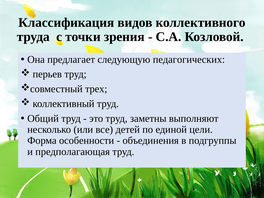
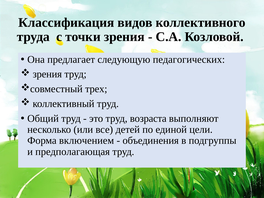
перьев at (47, 74): перьев -> зрения
заметны: заметны -> возраста
особенности: особенности -> включением
